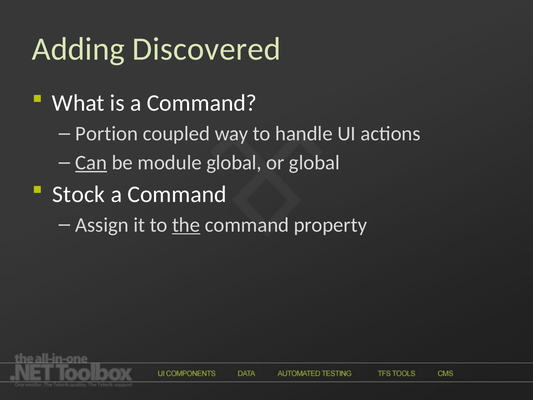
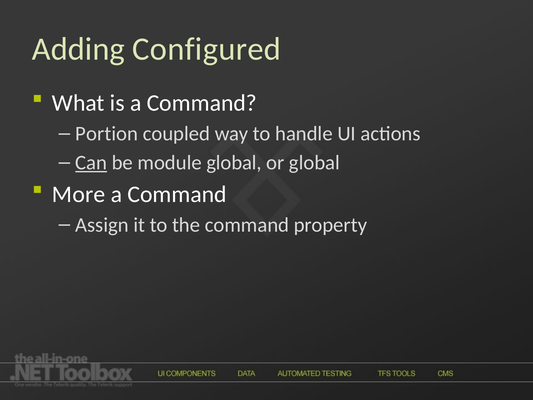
Discovered: Discovered -> Configured
Stock: Stock -> More
the underline: present -> none
